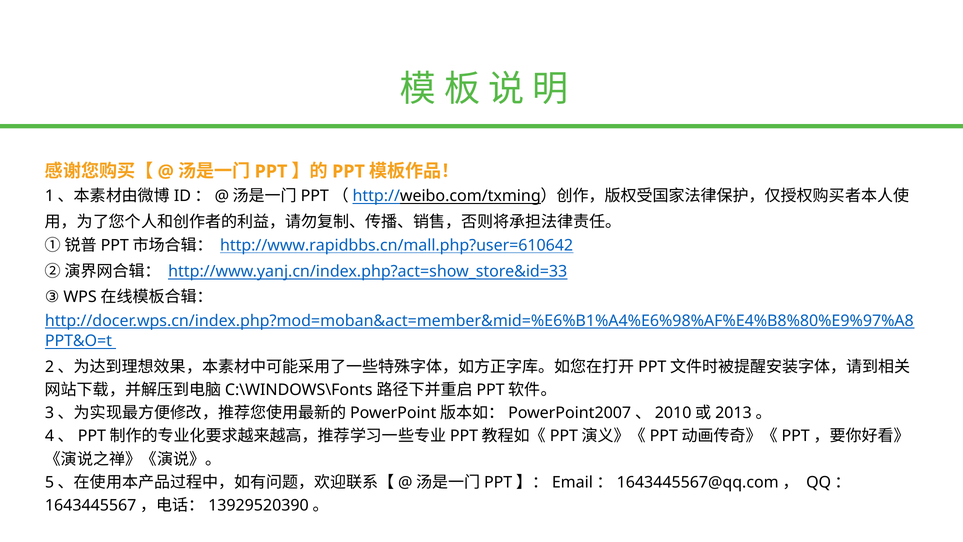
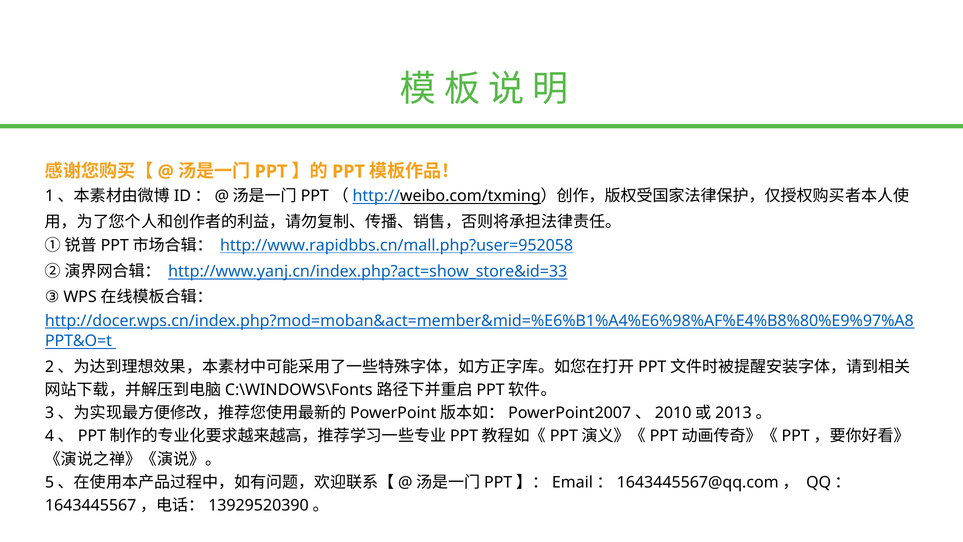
http://www.rapidbbs.cn/mall.php?user=610642: http://www.rapidbbs.cn/mall.php?user=610642 -> http://www.rapidbbs.cn/mall.php?user=952058
